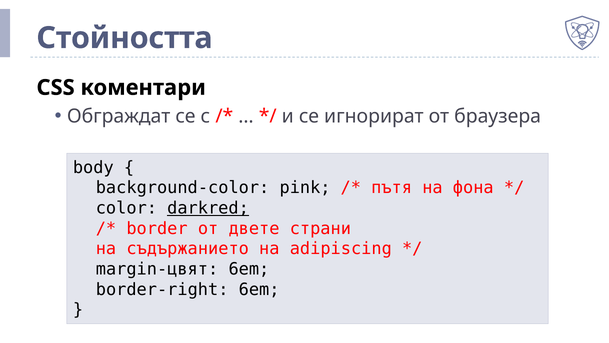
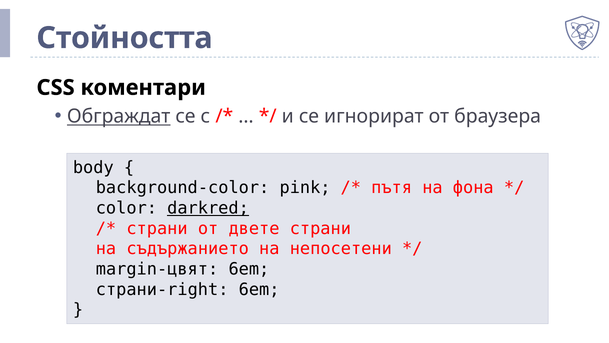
Обграждат underline: none -> present
border at (157, 228): border -> страни
adipiscing: adipiscing -> непосетени
border-right: border-right -> страни-right
